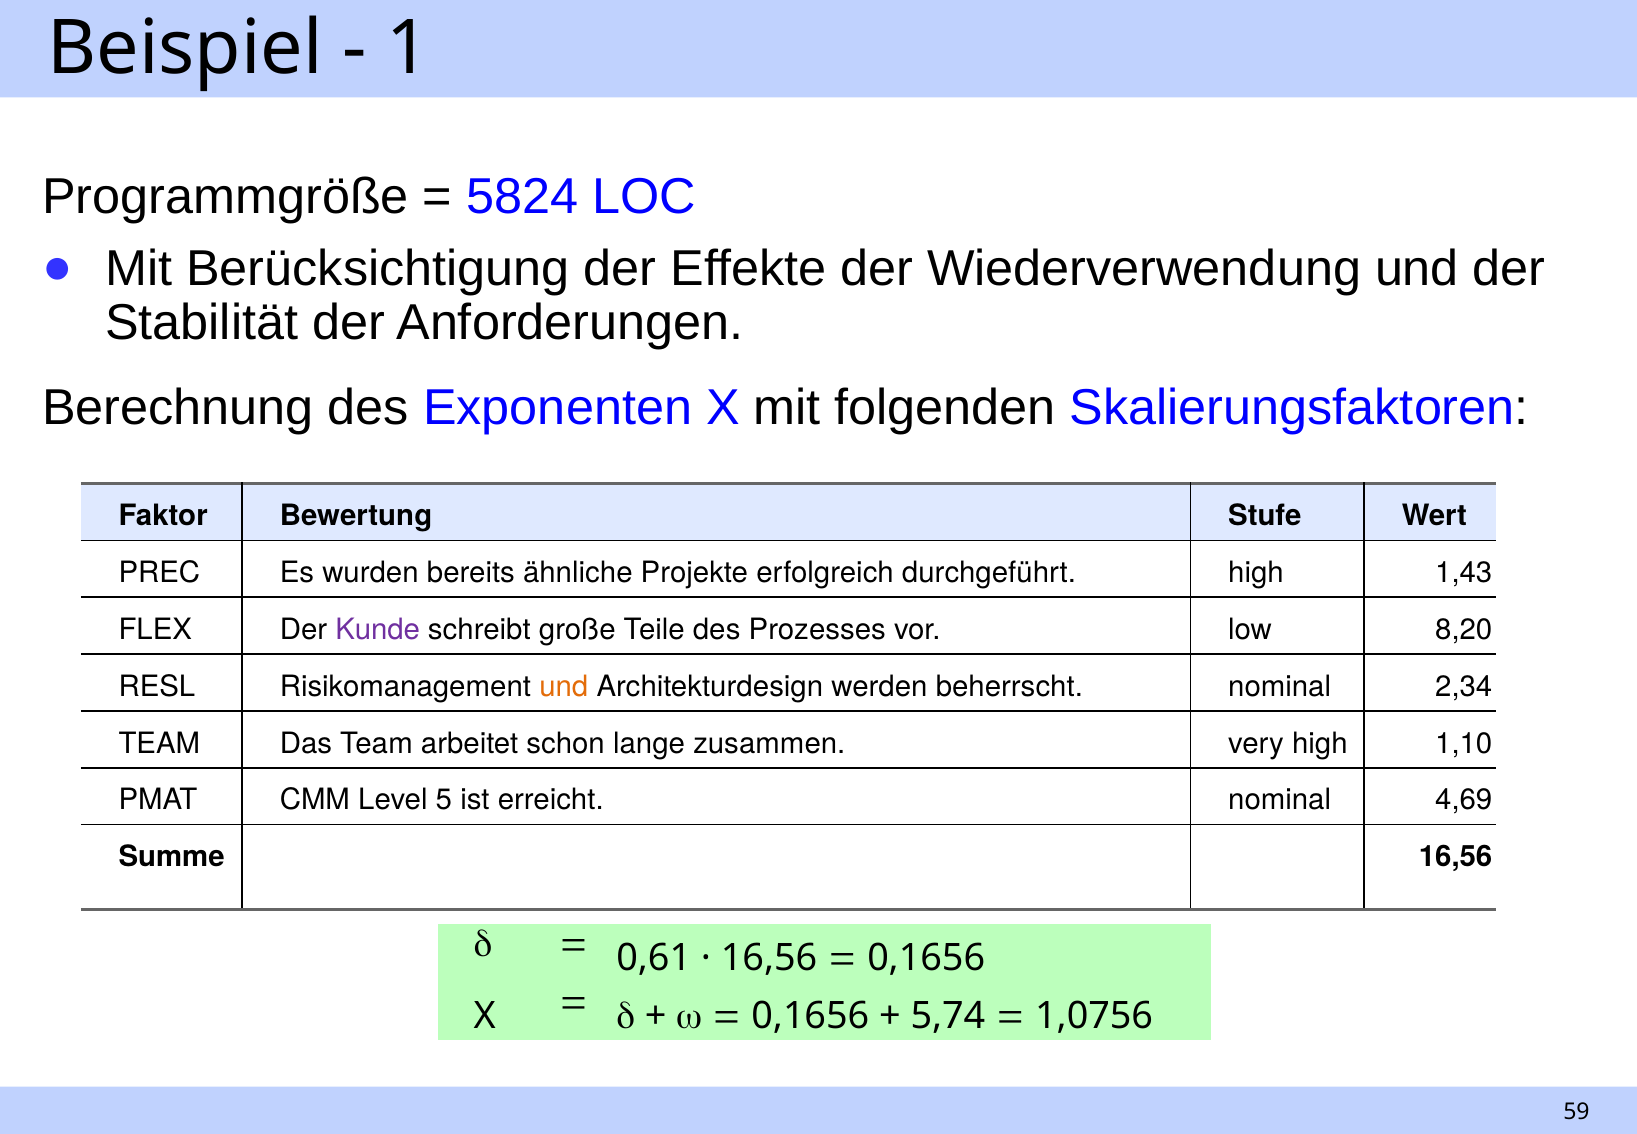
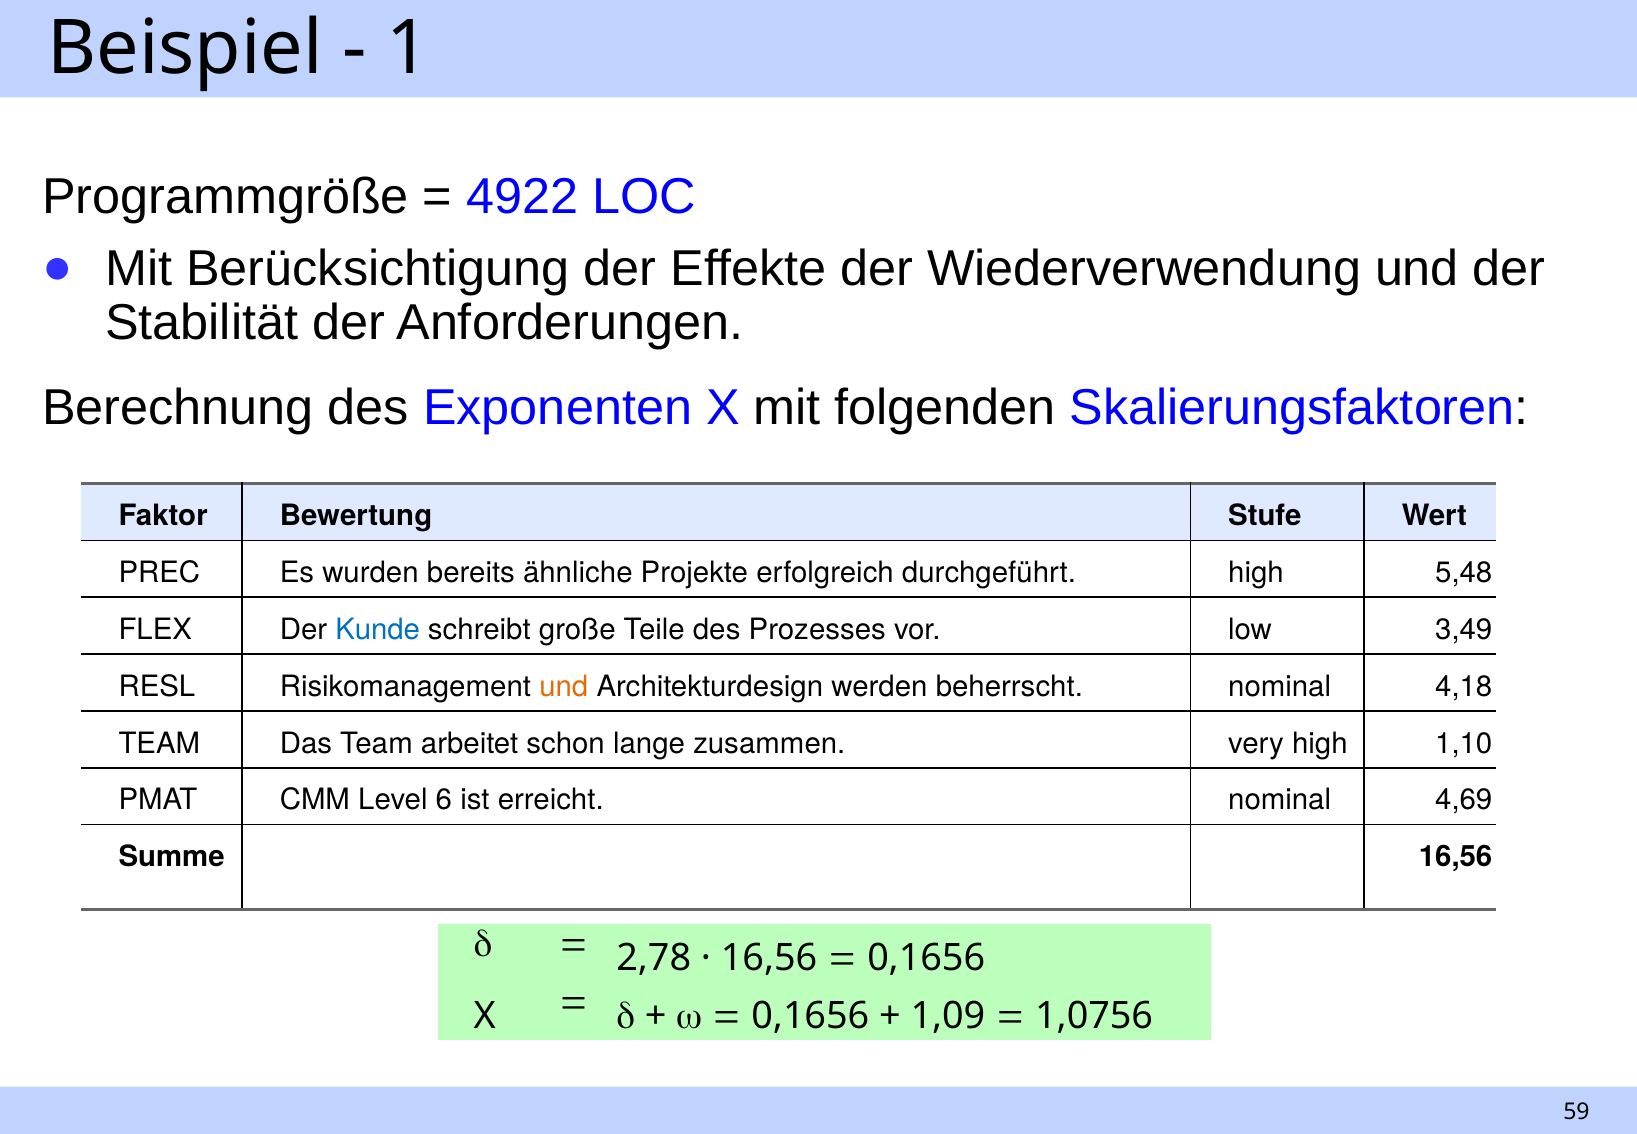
5824: 5824 -> 4922
1,43: 1,43 -> 5,48
Kunde colour: purple -> blue
8,20: 8,20 -> 3,49
2,34: 2,34 -> 4,18
5: 5 -> 6
0,61: 0,61 -> 2,78
5,74: 5,74 -> 1,09
